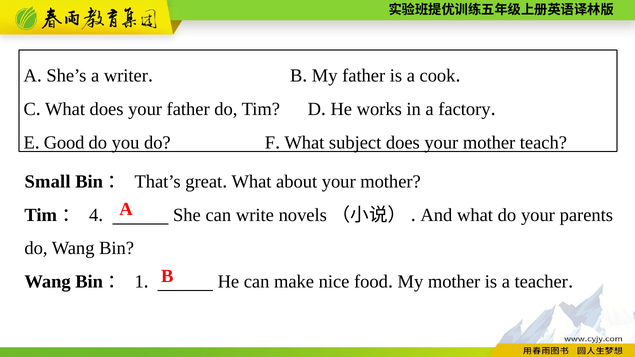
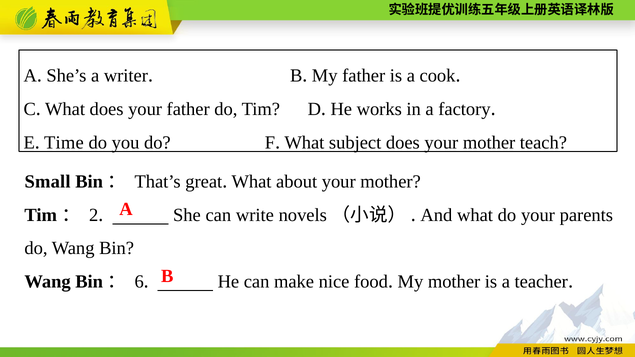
Good: Good -> Time
4: 4 -> 2
1: 1 -> 6
